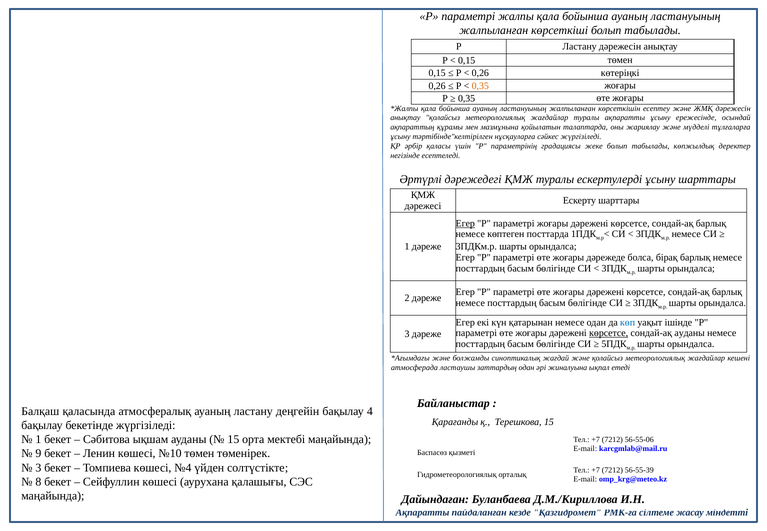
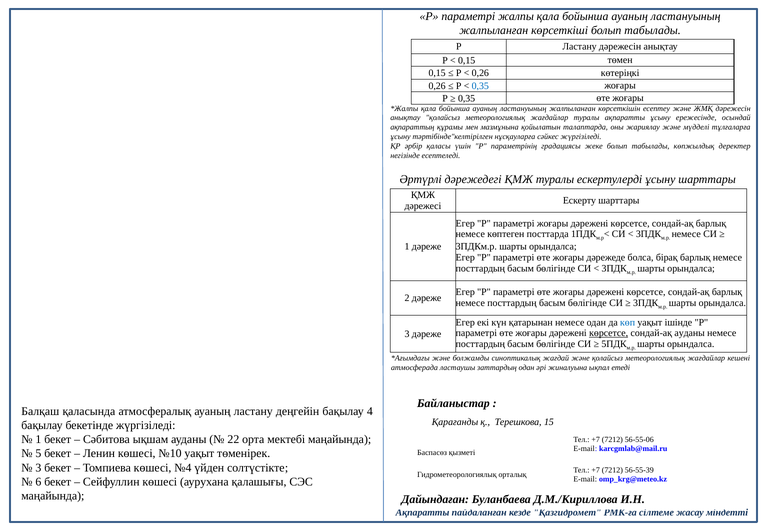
0,35 at (480, 86) colour: orange -> blue
Егер at (465, 223) underline: present -> none
15 at (233, 439): 15 -> 22
9: 9 -> 5
№10 төмен: төмен -> уақыт
8: 8 -> 6
